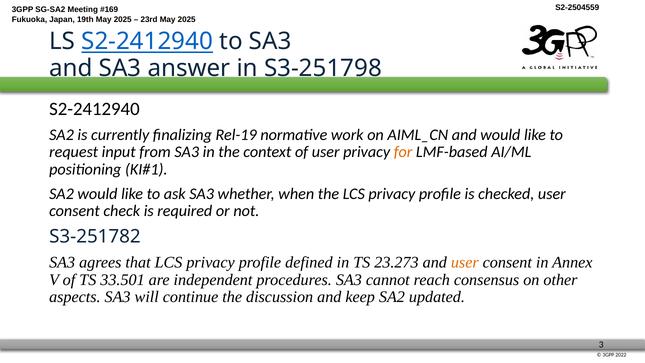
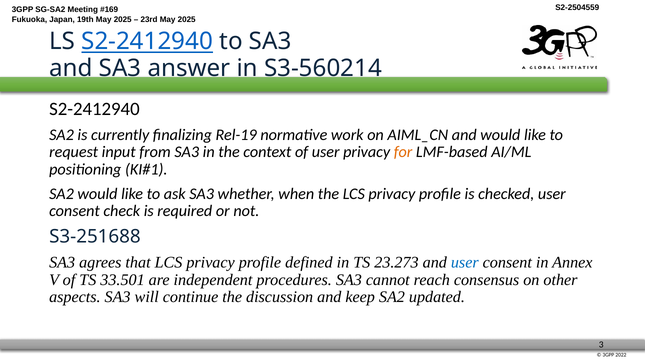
S3-251798: S3-251798 -> S3-560214
S3-251782: S3-251782 -> S3-251688
user at (465, 262) colour: orange -> blue
